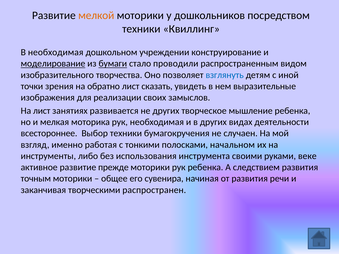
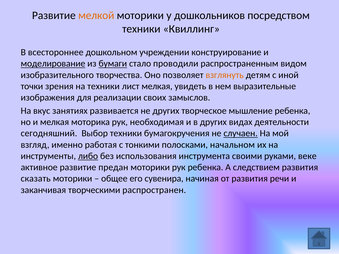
В необходимая: необходимая -> всестороннее
взглянуть colour: blue -> orange
на обратно: обратно -> техники
лист сказать: сказать -> мелкая
На лист: лист -> вкус
всестороннее: всестороннее -> сегодняшний
случаен underline: none -> present
либо underline: none -> present
прежде: прежде -> предан
точным: точным -> сказать
